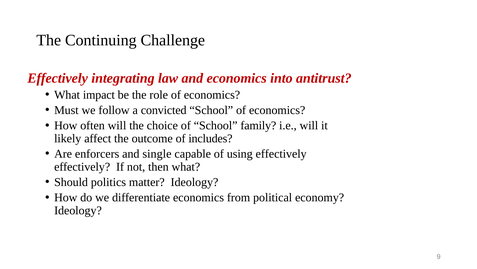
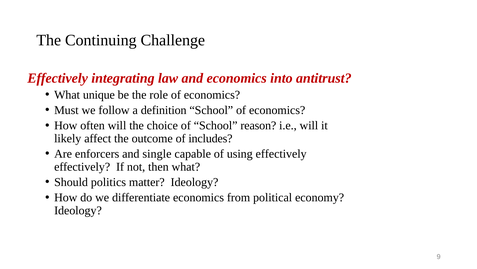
impact: impact -> unique
convicted: convicted -> definition
family: family -> reason
